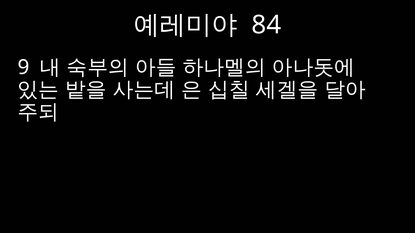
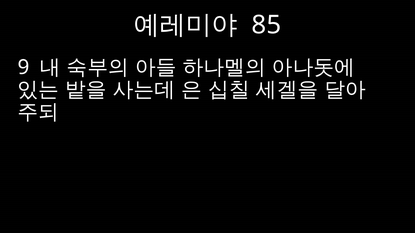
84: 84 -> 85
